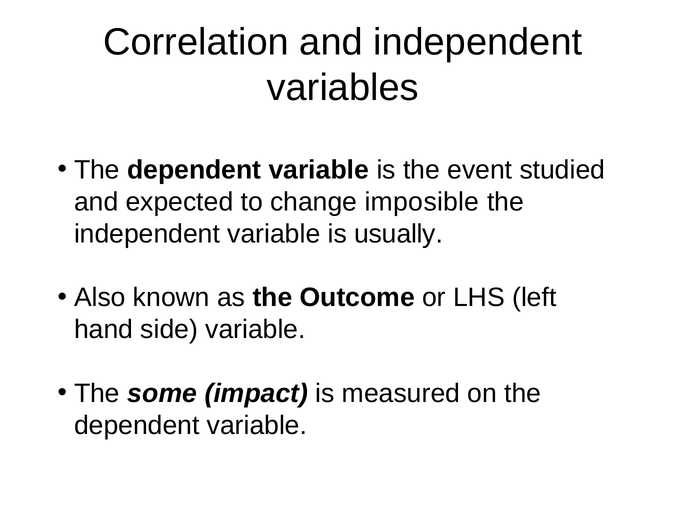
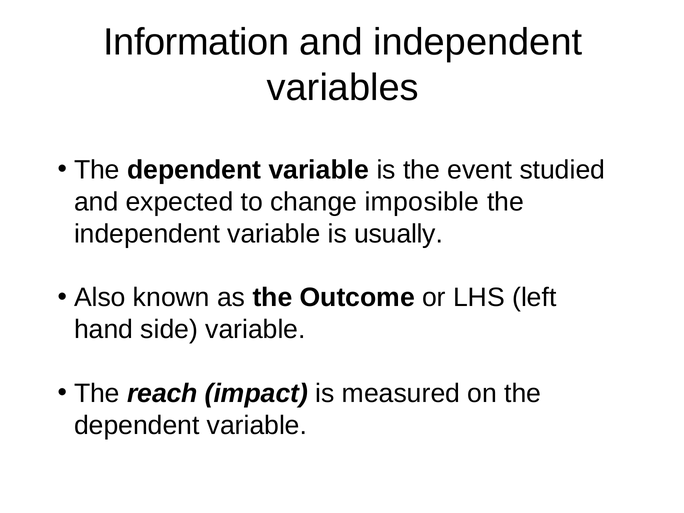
Correlation: Correlation -> Information
some: some -> reach
